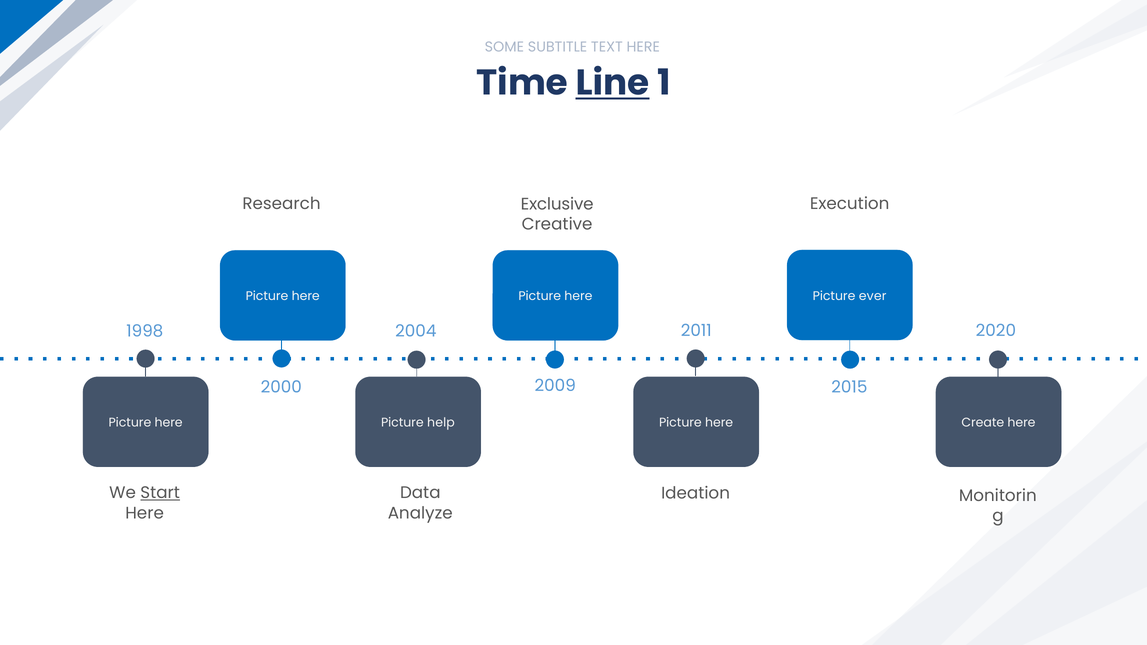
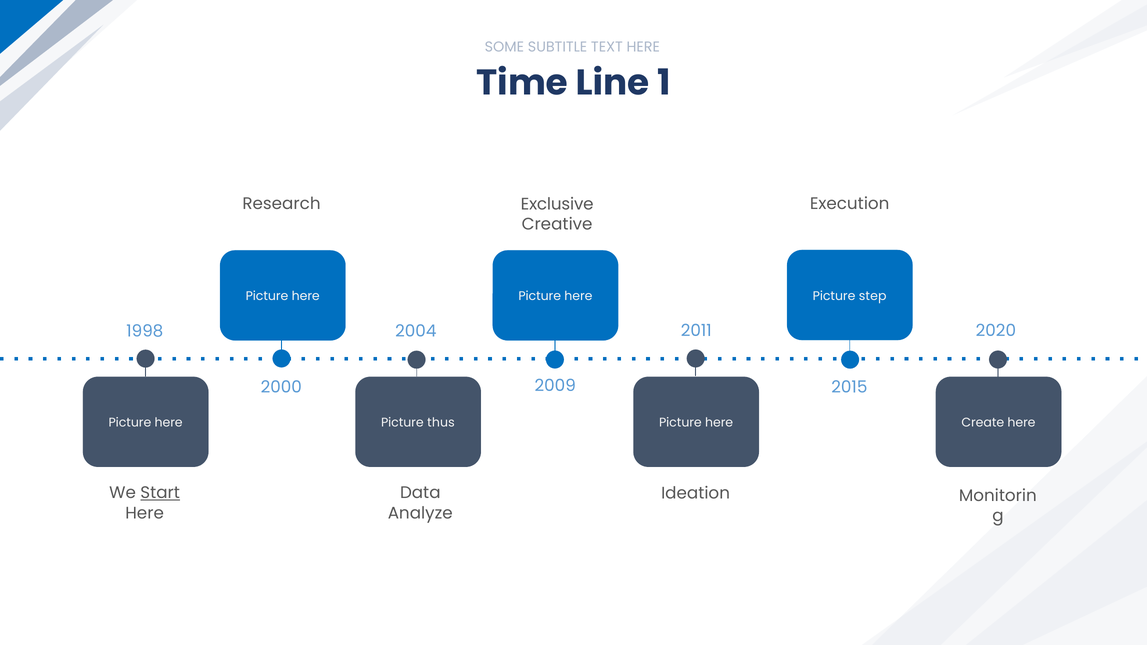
Line underline: present -> none
ever: ever -> step
help: help -> thus
